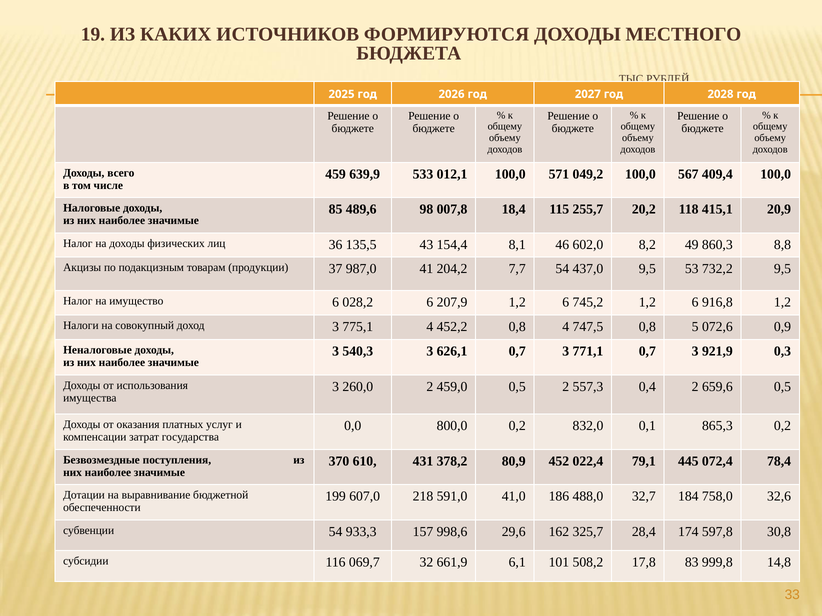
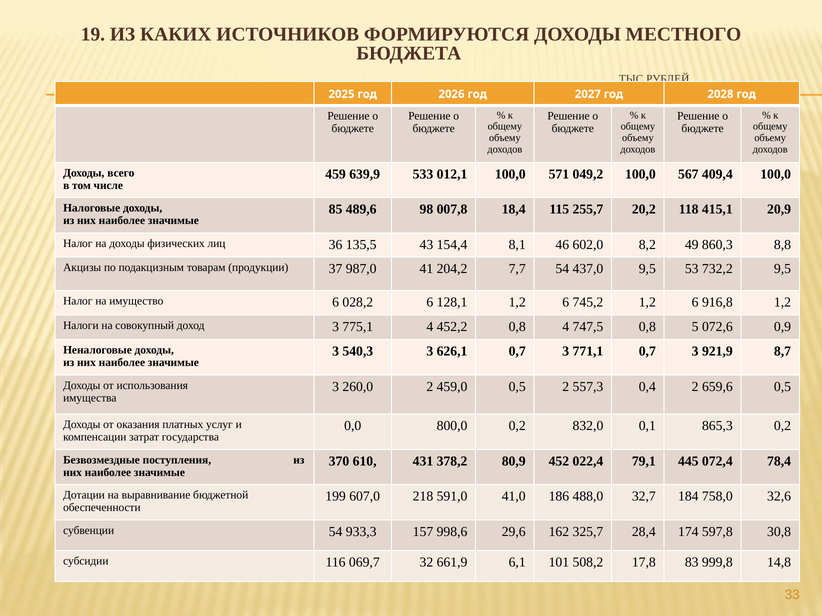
207,9: 207,9 -> 128,1
0,3: 0,3 -> 8,7
